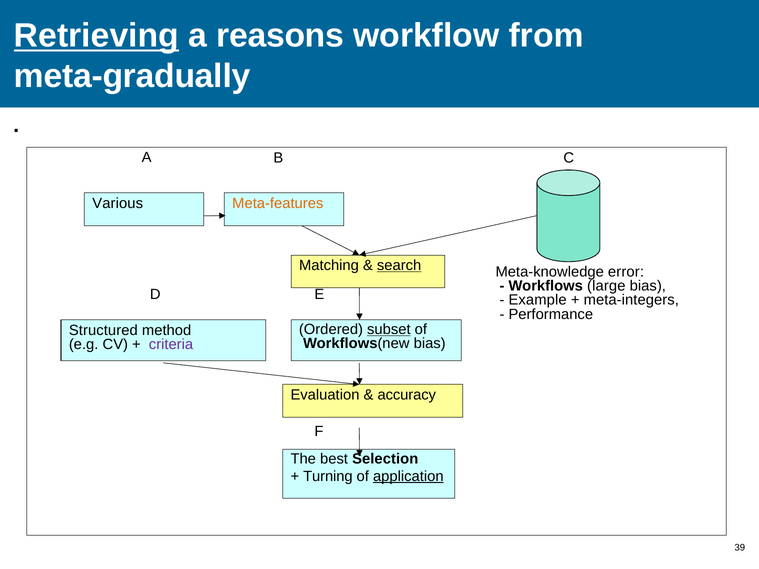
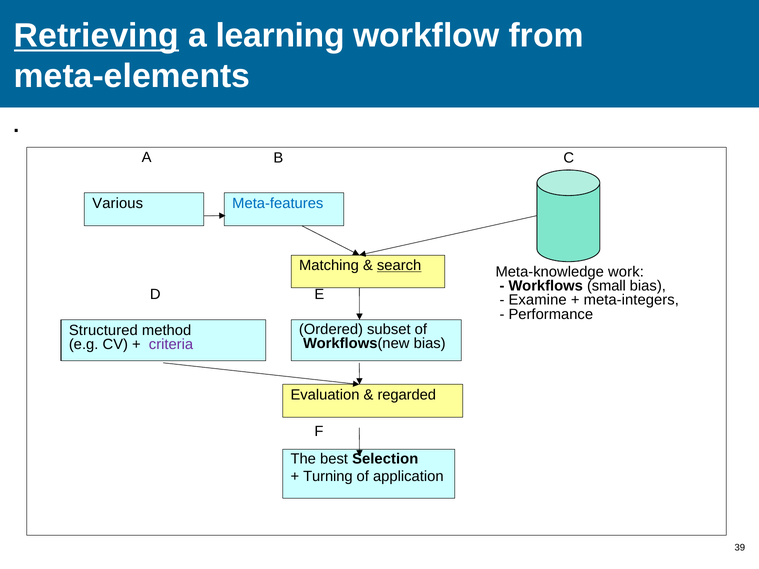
reasons: reasons -> learning
meta-gradually: meta-gradually -> meta-elements
Meta-features colour: orange -> blue
error: error -> work
large: large -> small
Example: Example -> Examine
subset underline: present -> none
accuracy: accuracy -> regarded
application underline: present -> none
